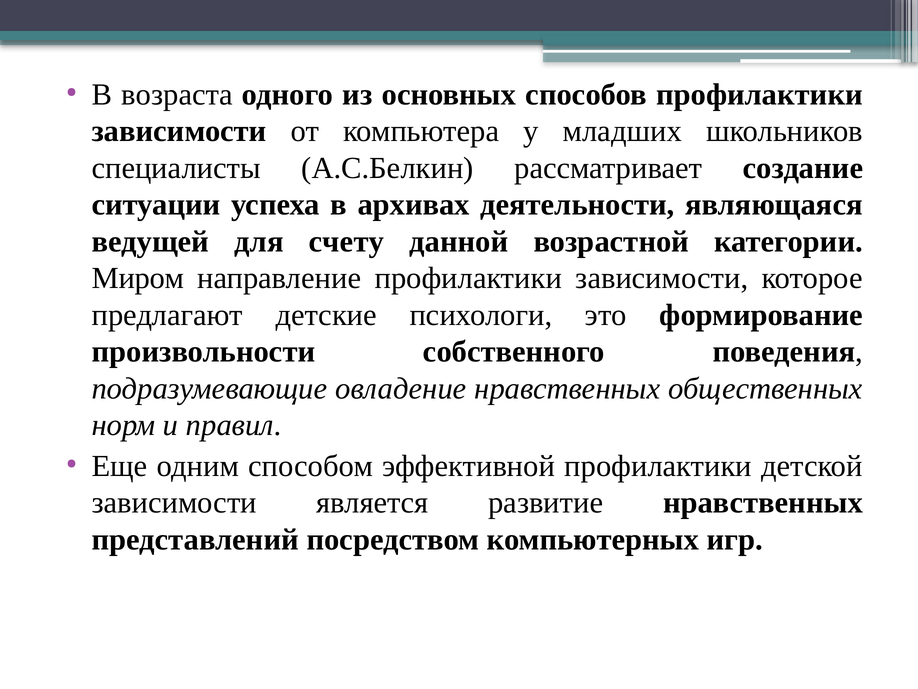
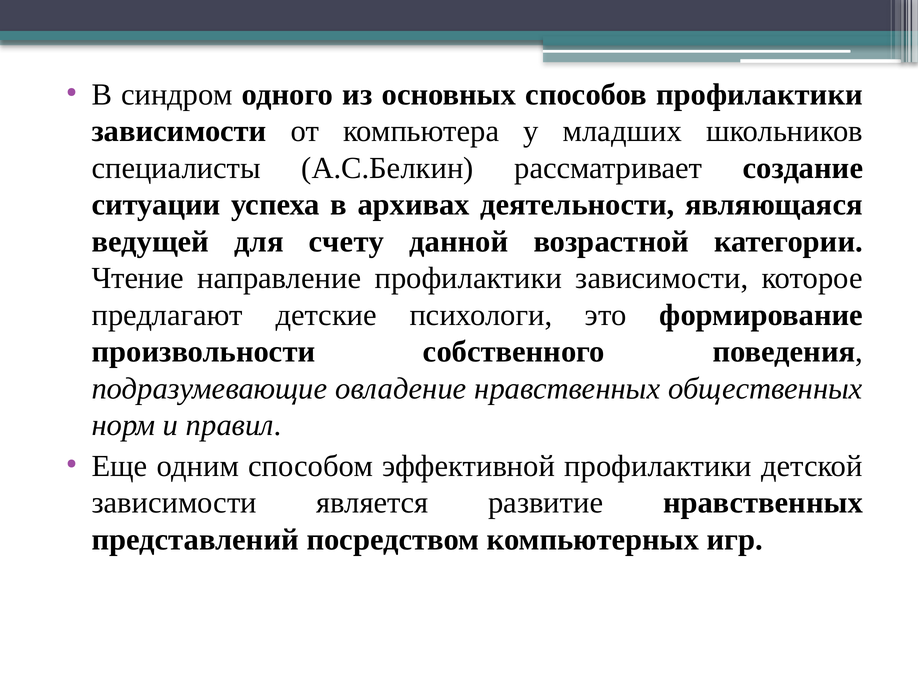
возраста: возраста -> синдром
Миром: Миром -> Чтение
